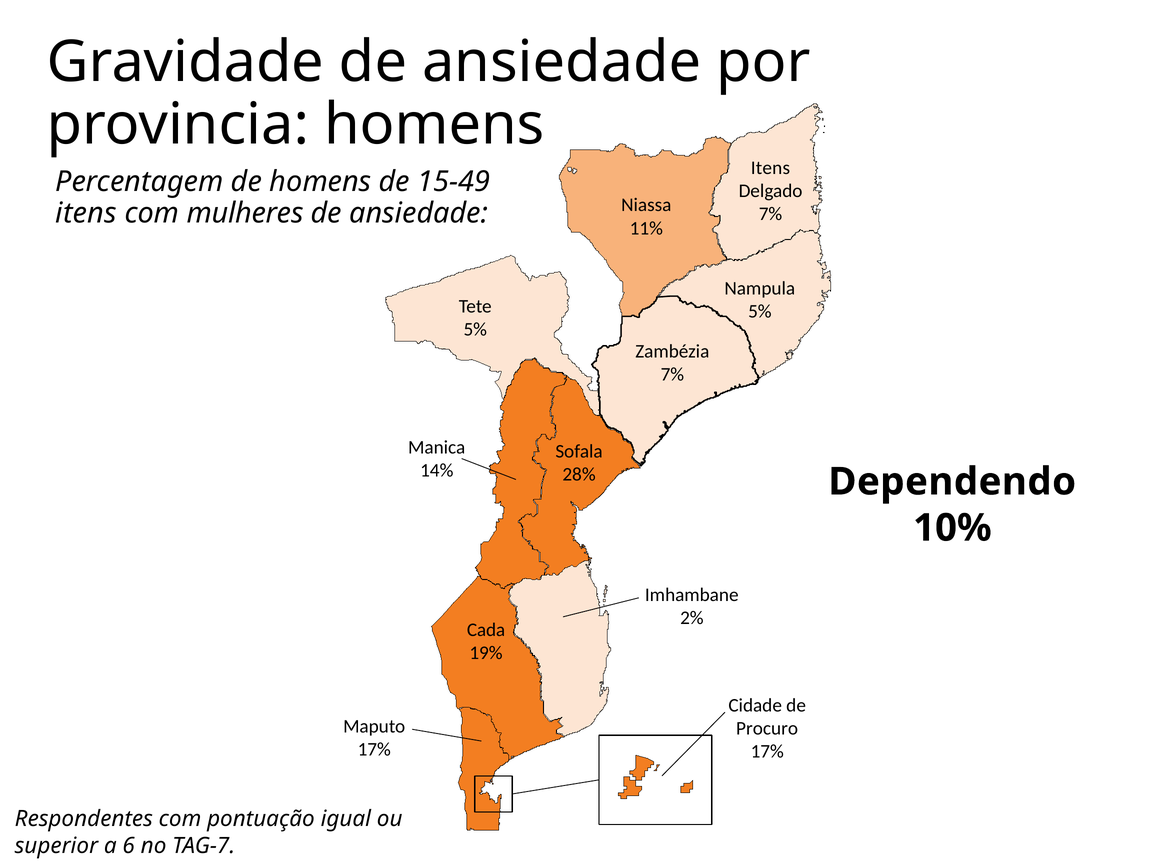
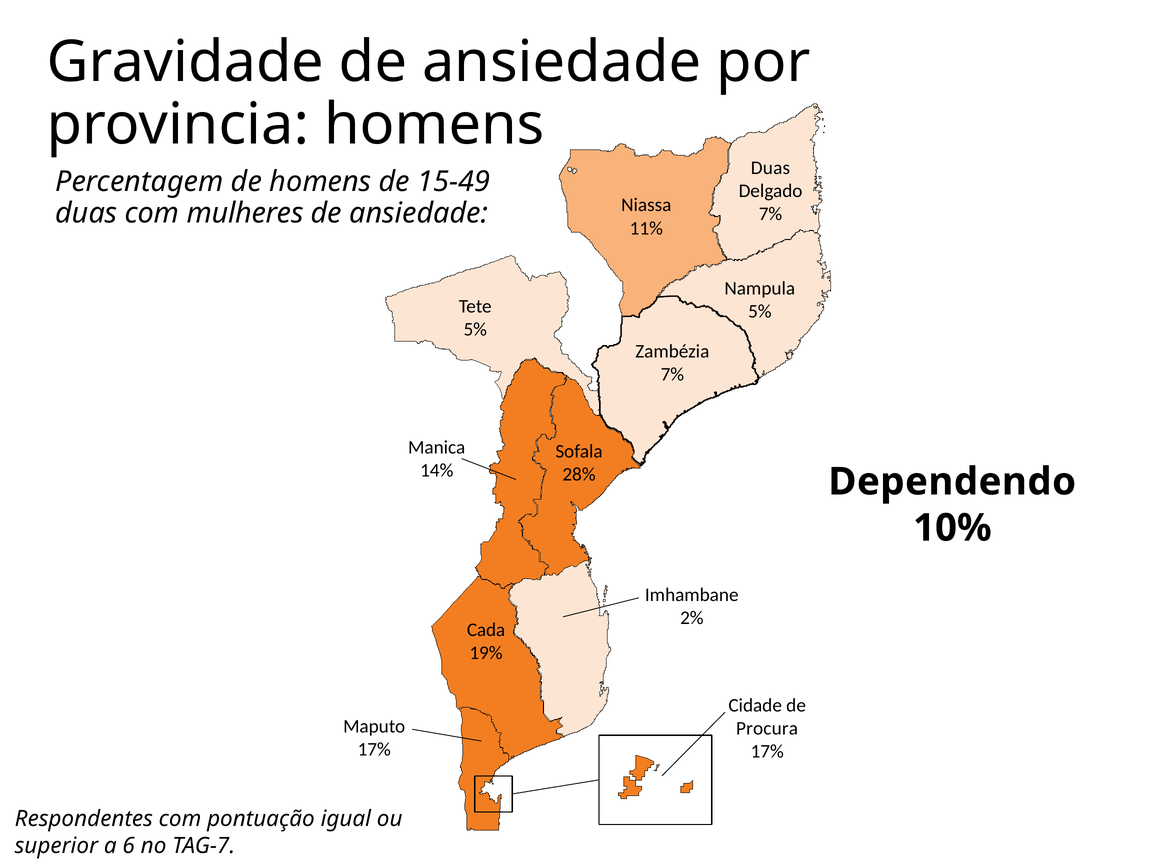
Itens at (770, 168): Itens -> Duas
itens at (86, 213): itens -> duas
Procuro: Procuro -> Procura
